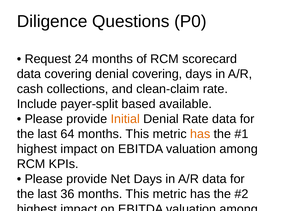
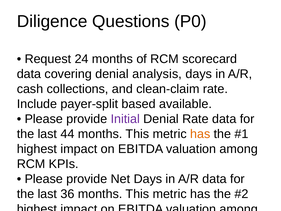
denial covering: covering -> analysis
Initial colour: orange -> purple
64: 64 -> 44
